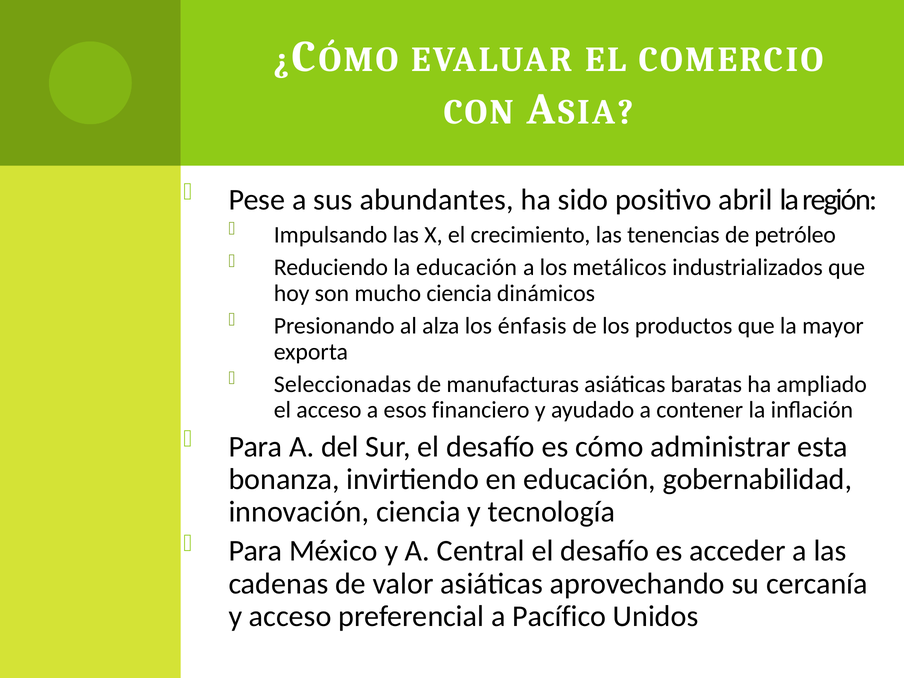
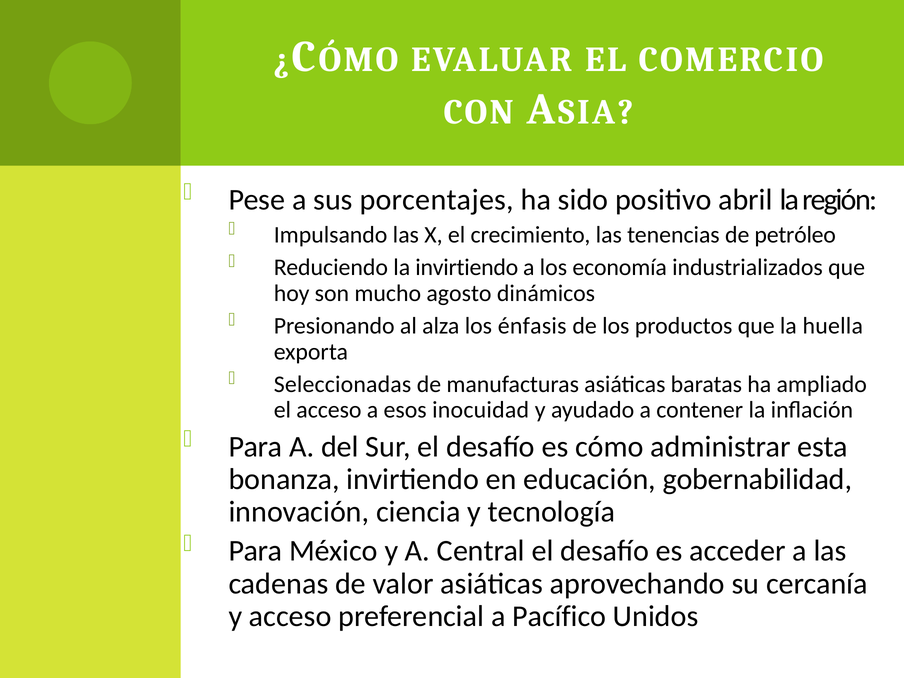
abundantes: abundantes -> porcentajes
la educación: educación -> invirtiendo
metálicos: metálicos -> economía
mucho ciencia: ciencia -> agosto
mayor: mayor -> huella
financiero: financiero -> inocuidad
